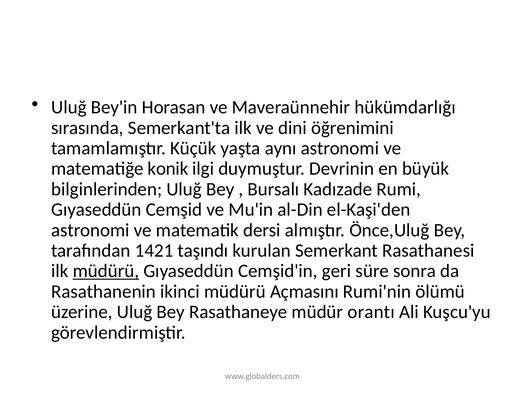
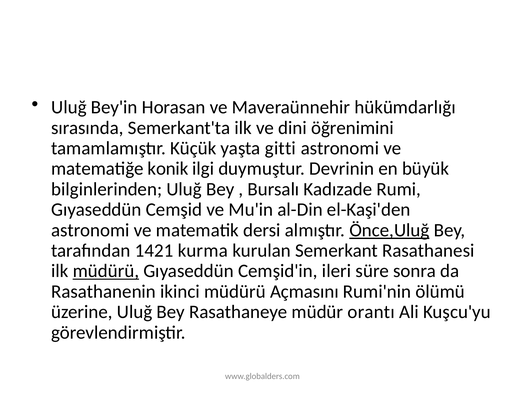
aynı: aynı -> gitti
Önce,Uluğ underline: none -> present
taşındı: taşındı -> kurma
geri: geri -> ileri
